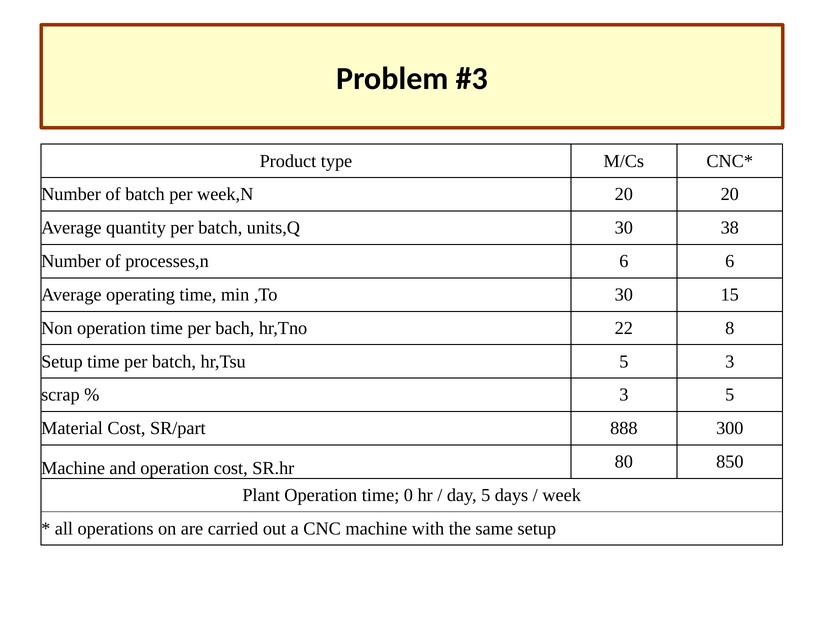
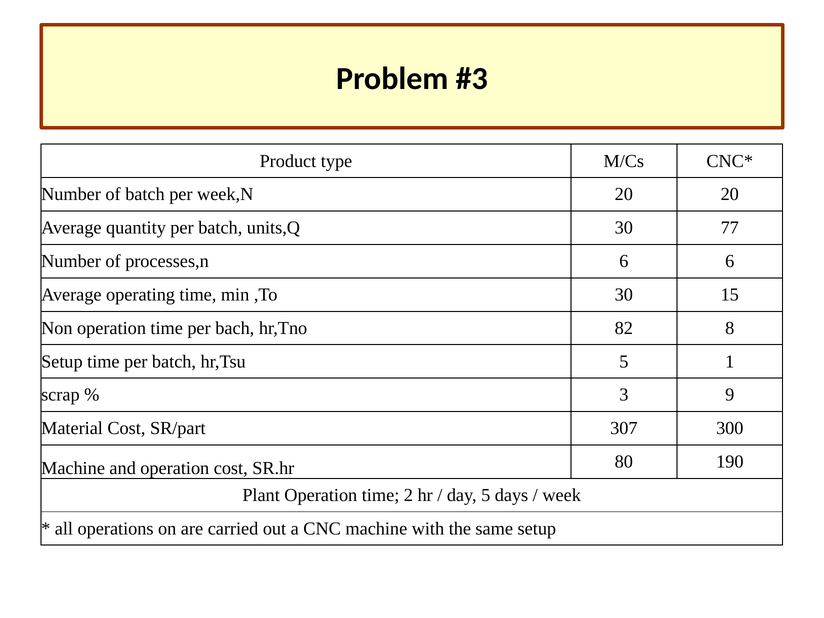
38: 38 -> 77
22: 22 -> 82
5 3: 3 -> 1
3 5: 5 -> 9
888: 888 -> 307
850: 850 -> 190
0: 0 -> 2
